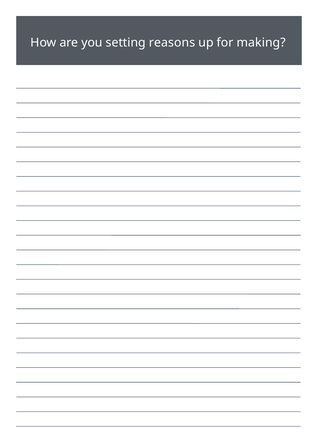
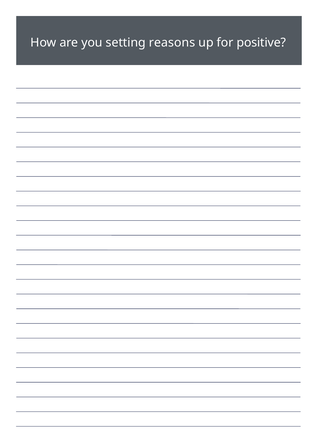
making: making -> positive
